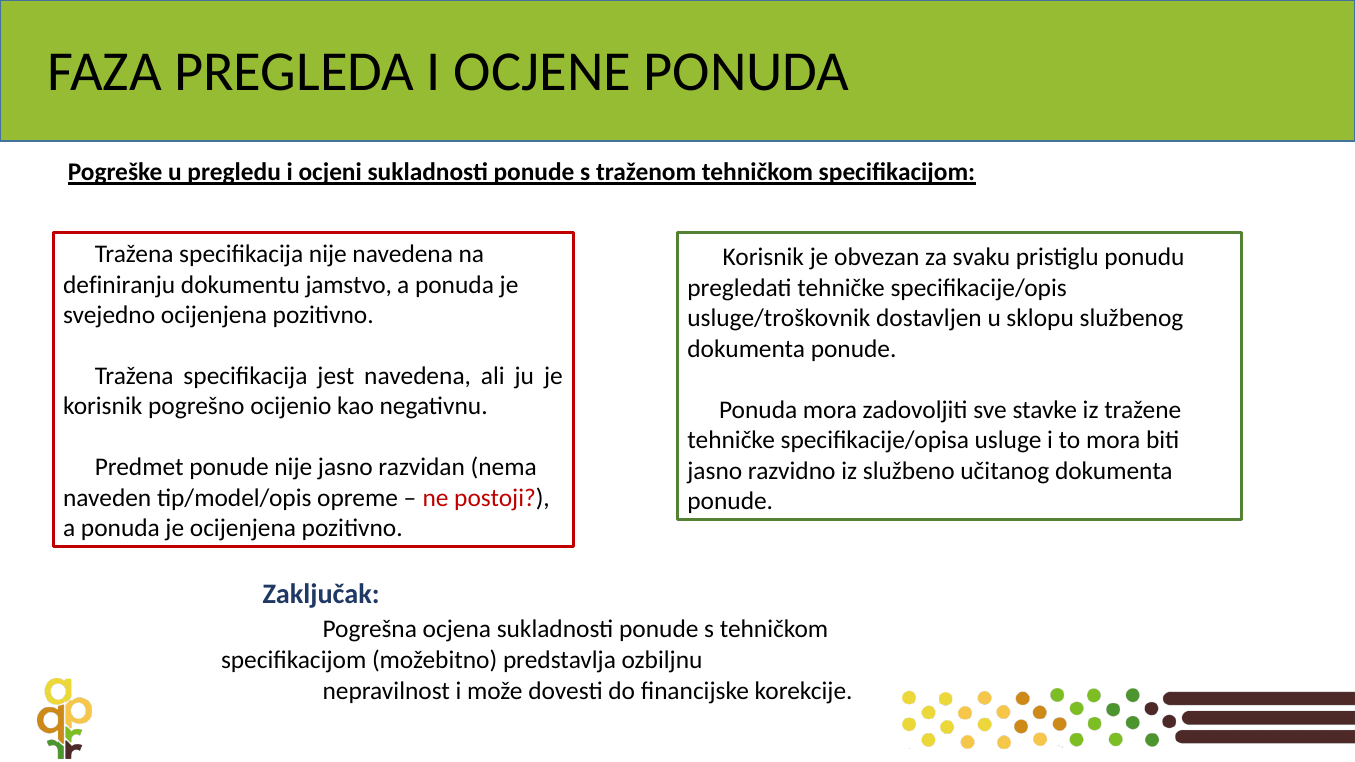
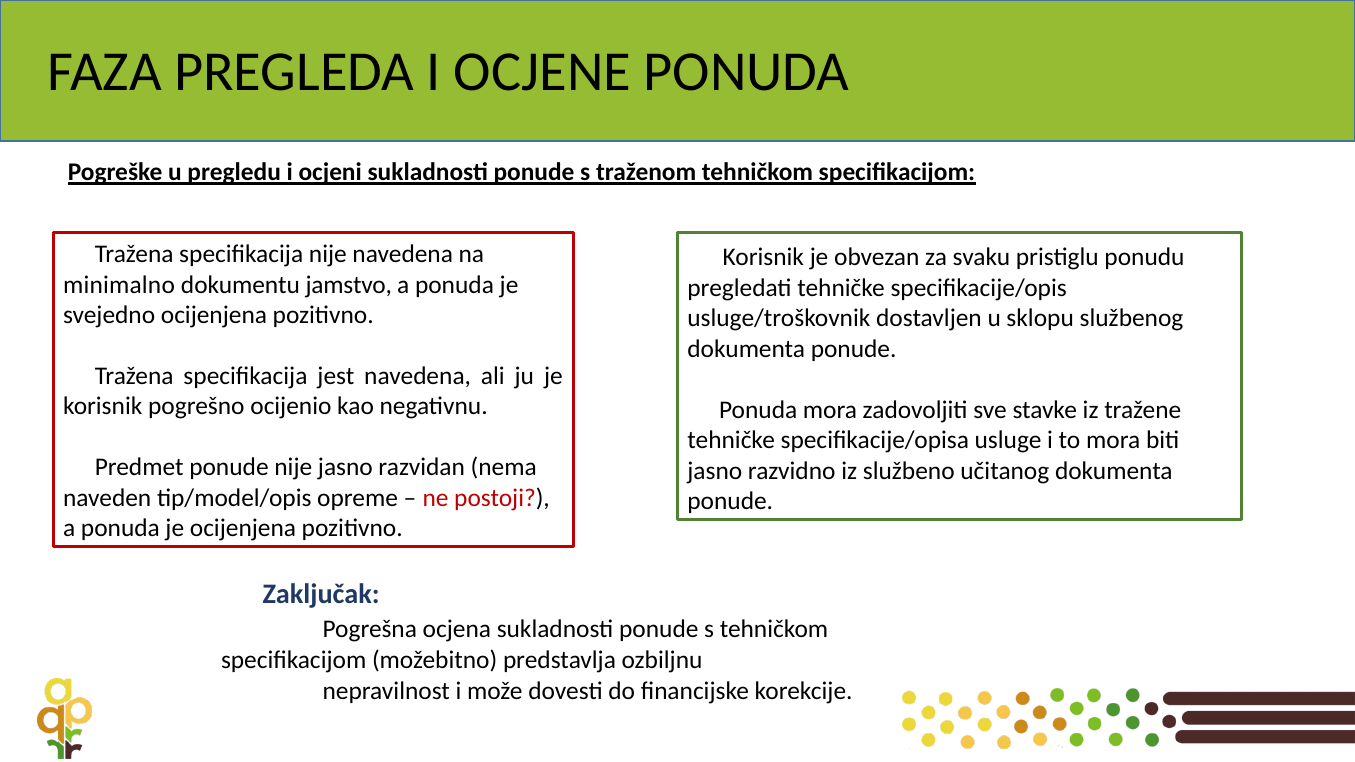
definiranju: definiranju -> minimalno
